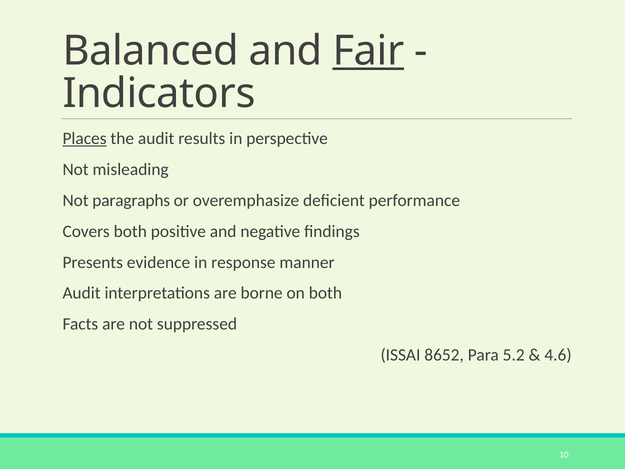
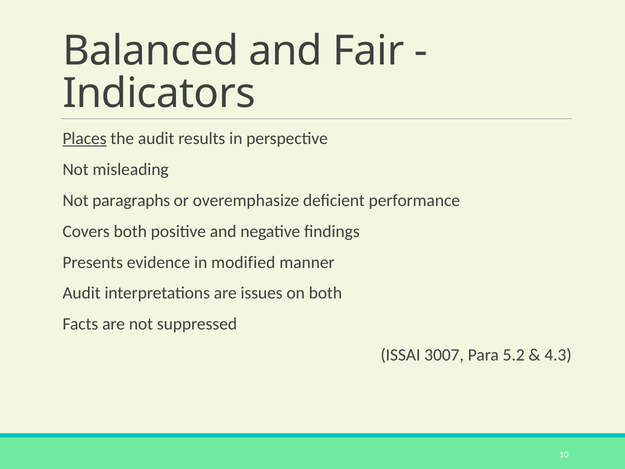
Fair underline: present -> none
response: response -> modified
borne: borne -> issues
8652: 8652 -> 3007
4.6: 4.6 -> 4.3
